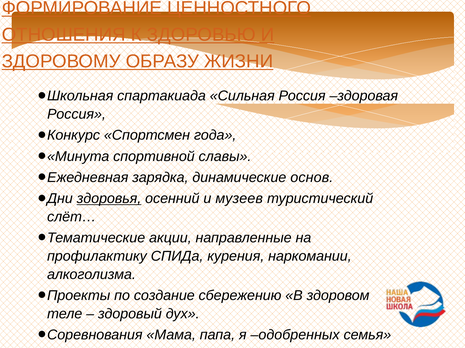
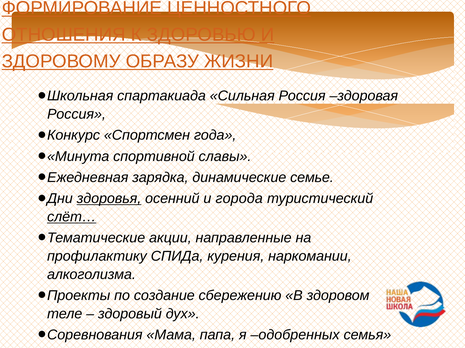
основ: основ -> семье
музеев: музеев -> города
слёт… underline: none -> present
